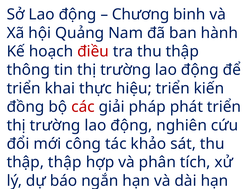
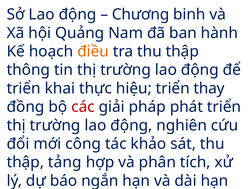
điều colour: red -> orange
kiến: kiến -> thay
thập thập: thập -> tảng
